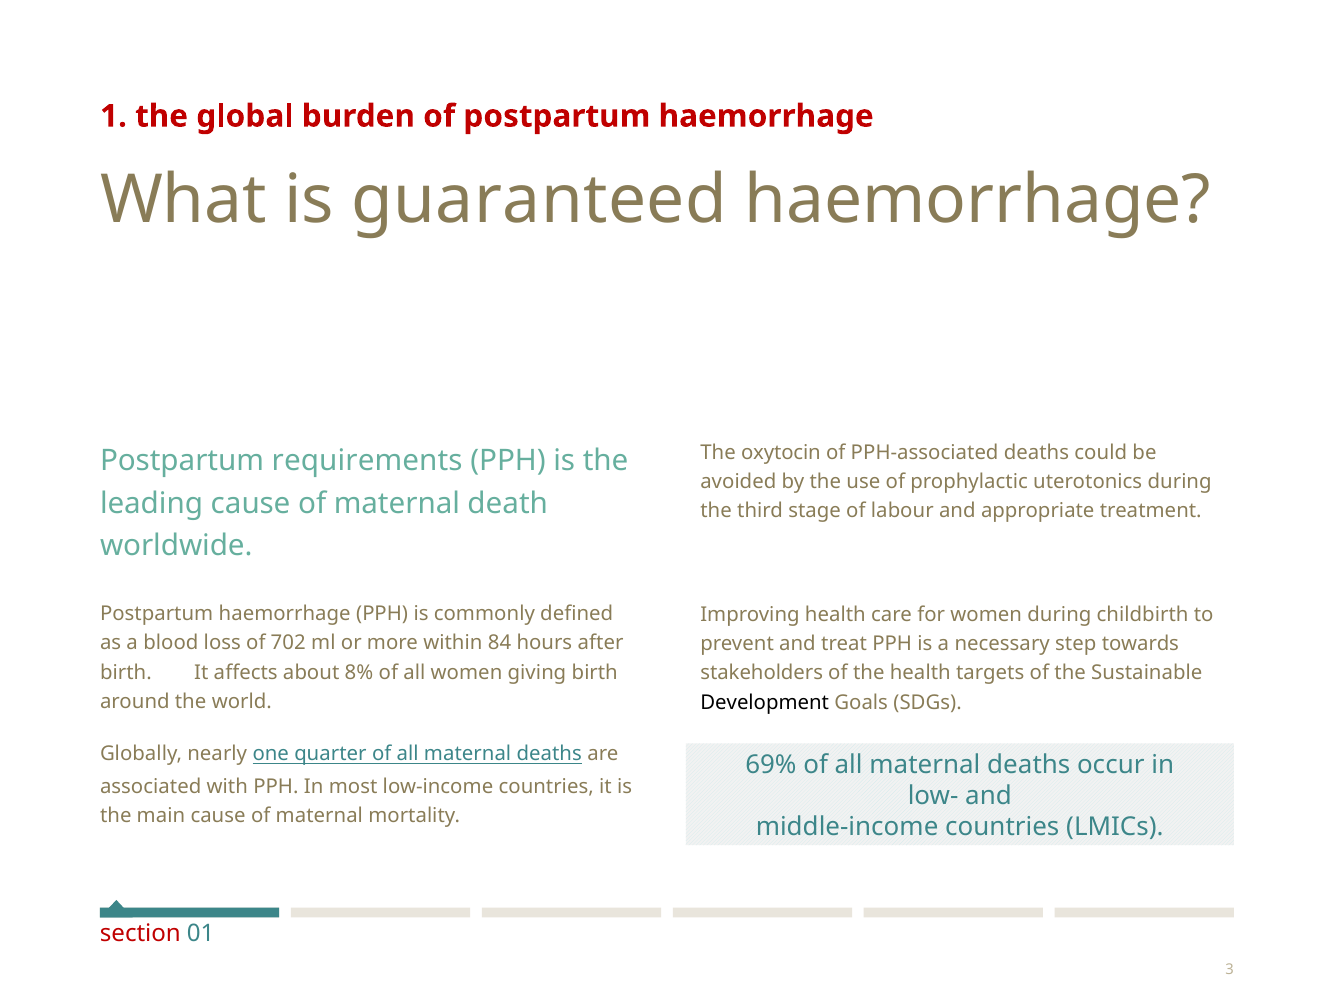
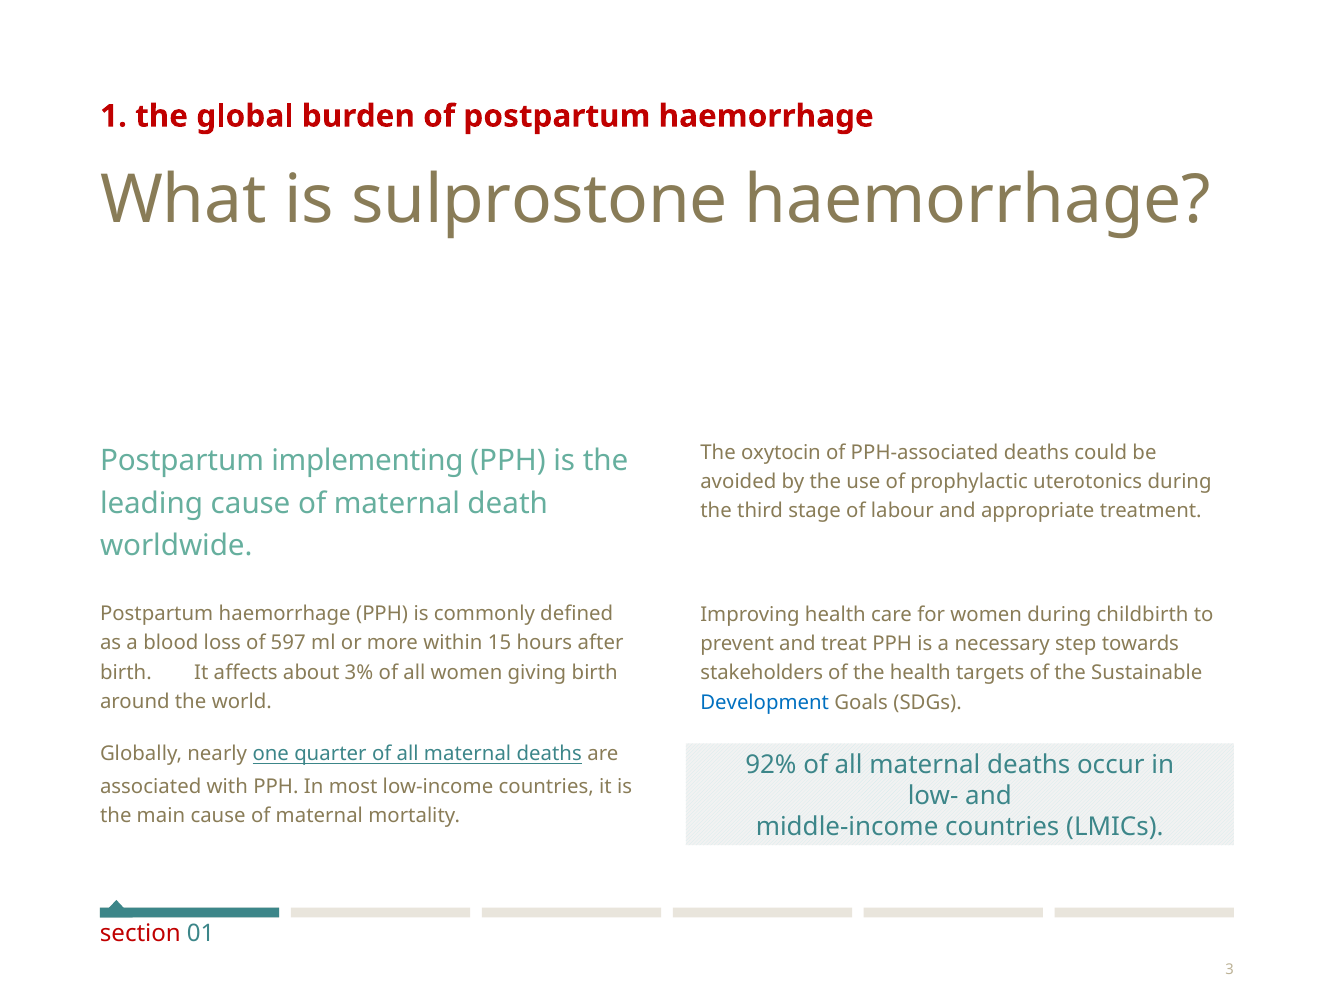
guaranteed: guaranteed -> sulprostone
requirements: requirements -> implementing
702: 702 -> 597
84: 84 -> 15
8%: 8% -> 3%
Development colour: black -> blue
69%: 69% -> 92%
